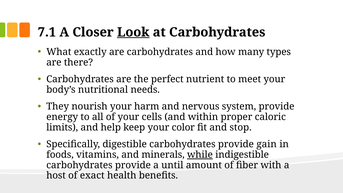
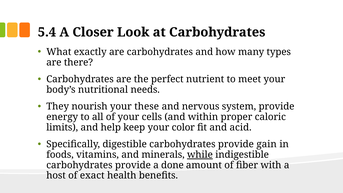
7.1: 7.1 -> 5.4
Look underline: present -> none
harm: harm -> these
stop: stop -> acid
until: until -> done
